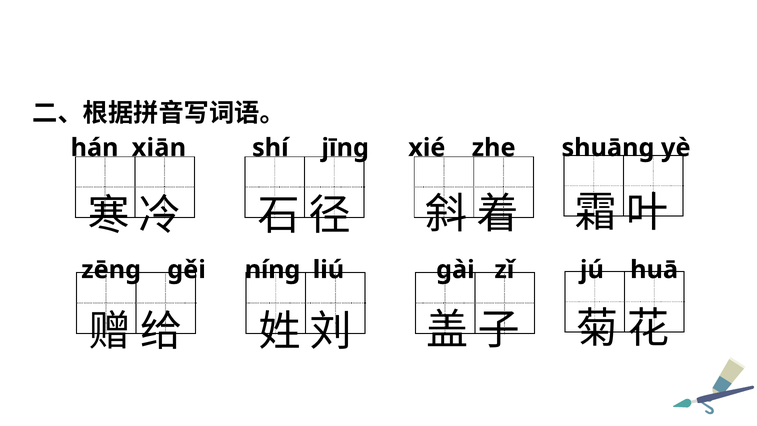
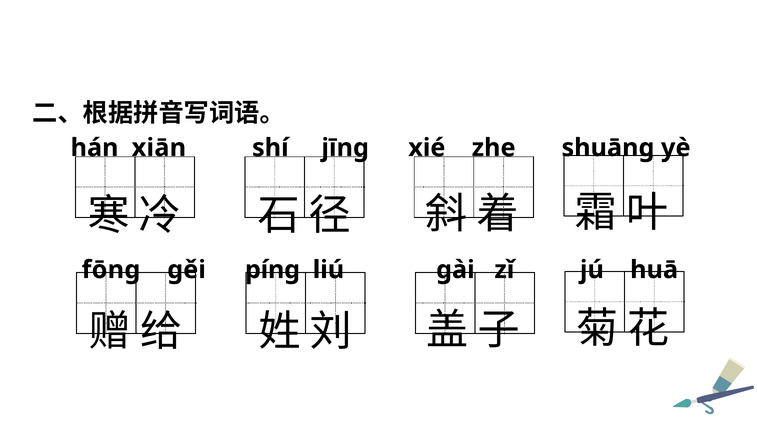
zēng: zēng -> fōng
níng: níng -> píng
